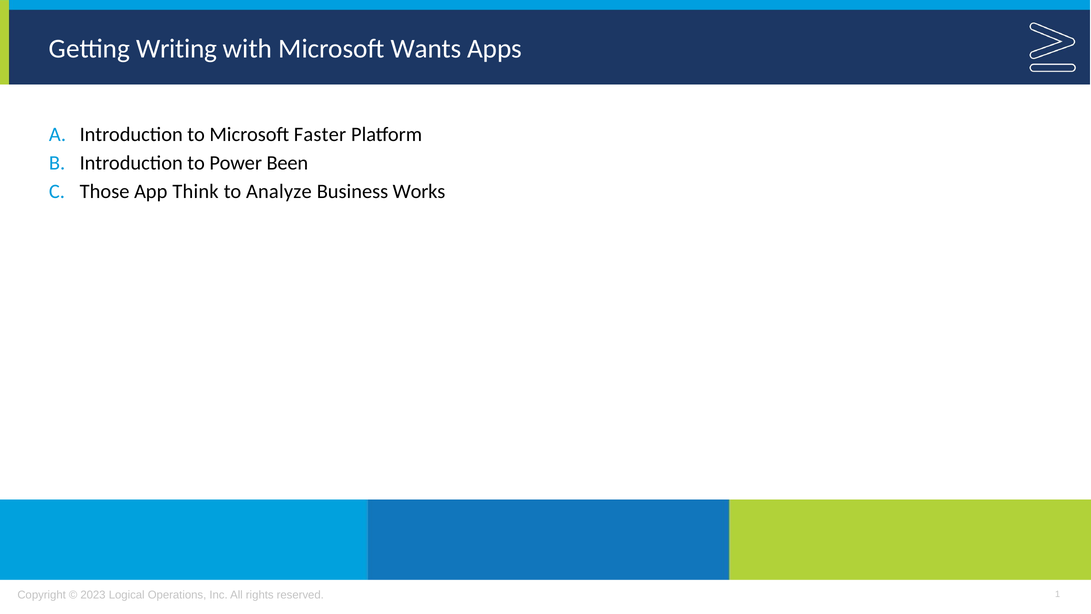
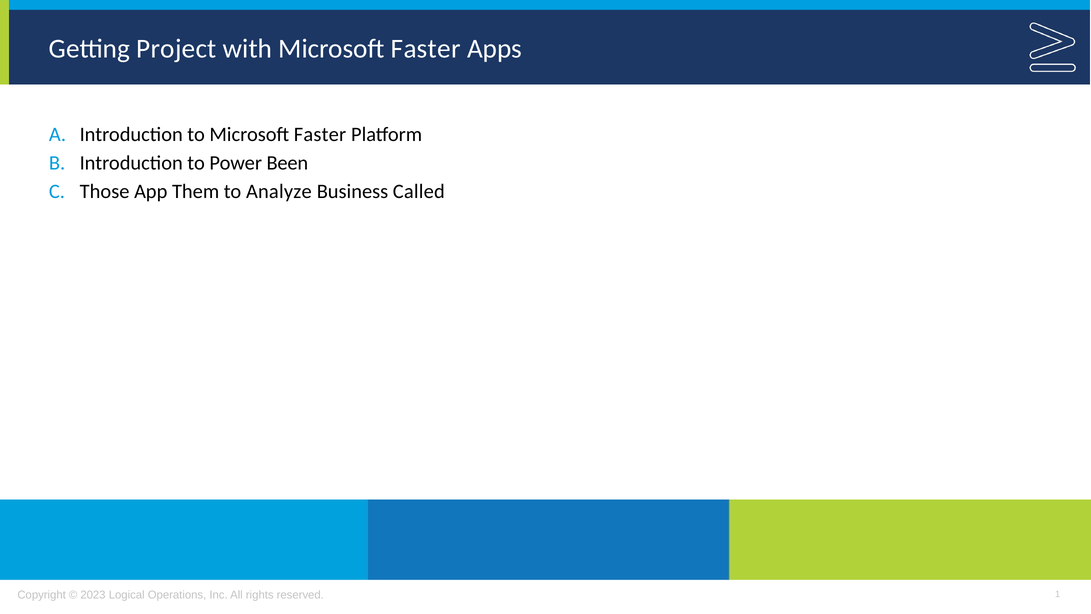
Writing: Writing -> Project
with Microsoft Wants: Wants -> Faster
Think: Think -> Them
Works: Works -> Called
